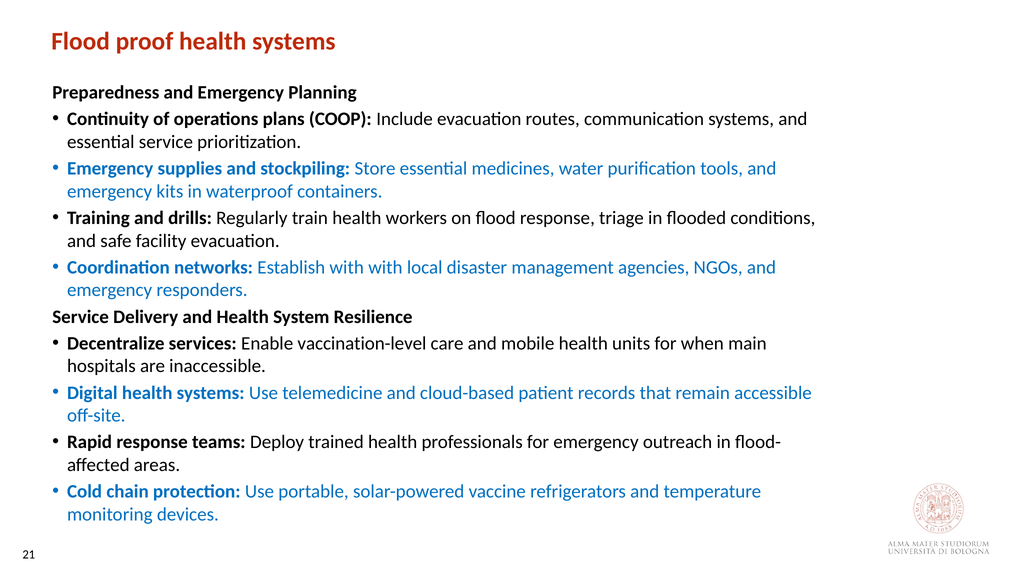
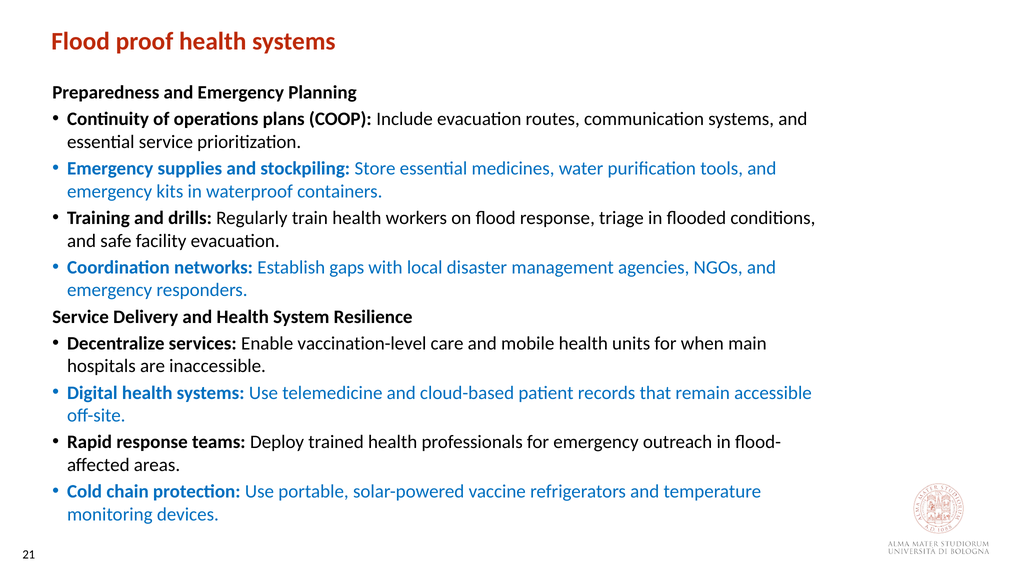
Establish with: with -> gaps
